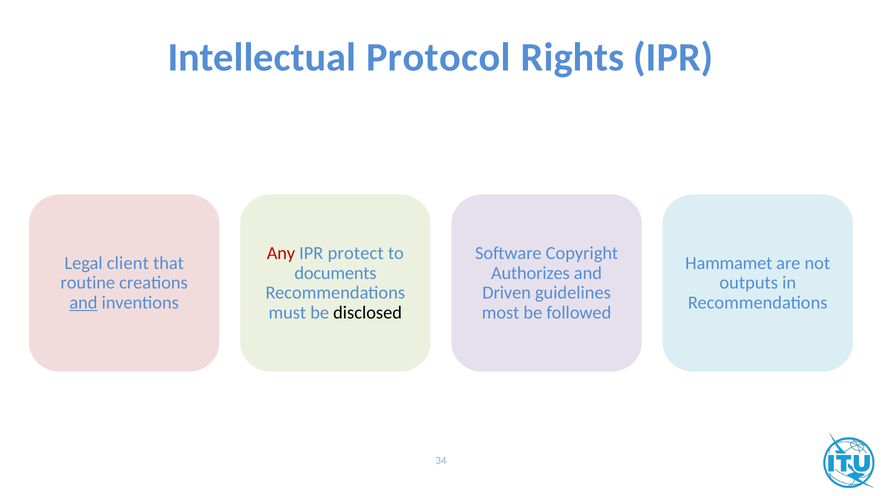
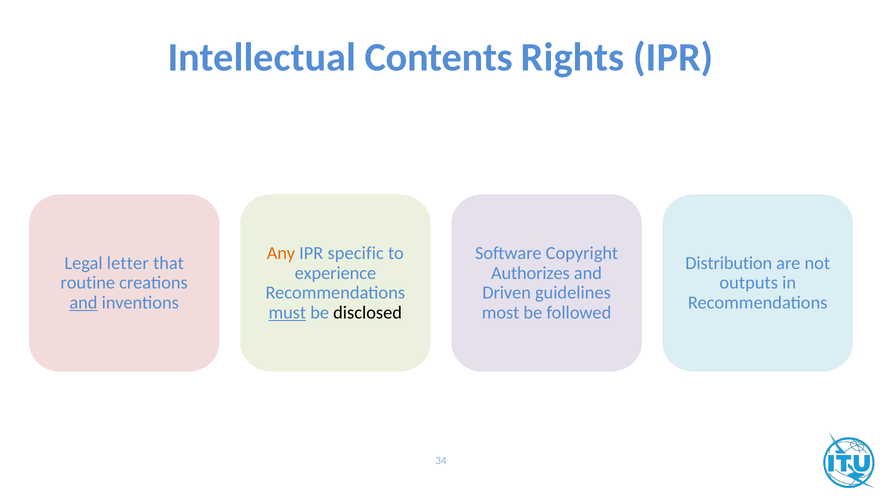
Protocol: Protocol -> Contents
Any colour: red -> orange
protect: protect -> specific
client: client -> letter
Hammamet: Hammamet -> Distribution
documents: documents -> experience
must underline: none -> present
